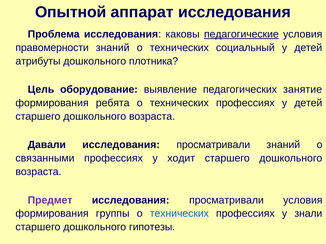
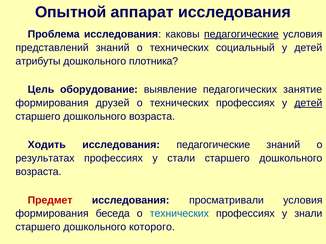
правомерности: правомерности -> представлений
ребята: ребята -> друзей
детей at (308, 103) underline: none -> present
Давали: Давали -> Ходить
просматривали at (213, 145): просматривали -> педагогические
связанными: связанными -> результатах
ходит: ходит -> стали
Предмет colour: purple -> red
группы: группы -> беседа
гипотезы: гипотезы -> которого
